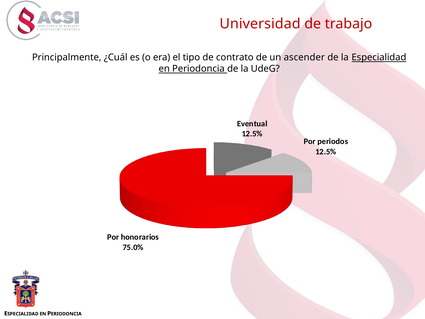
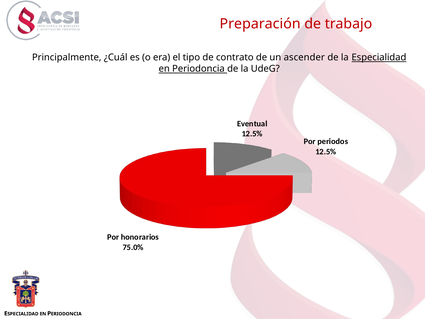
Universidad: Universidad -> Preparación
